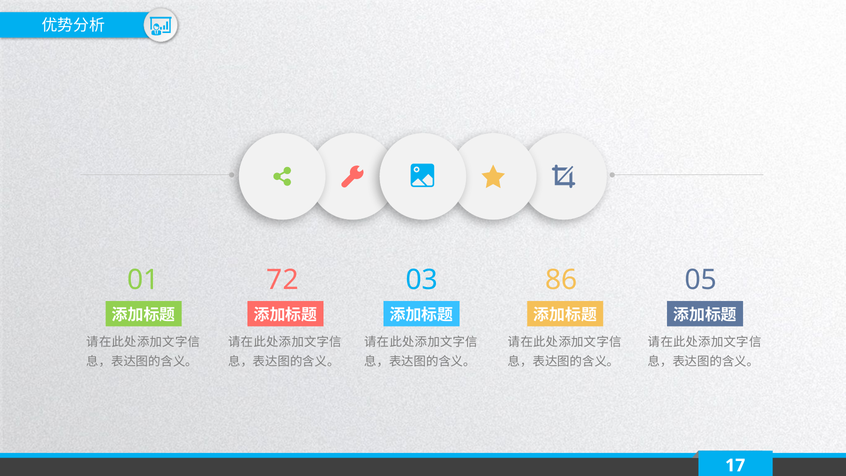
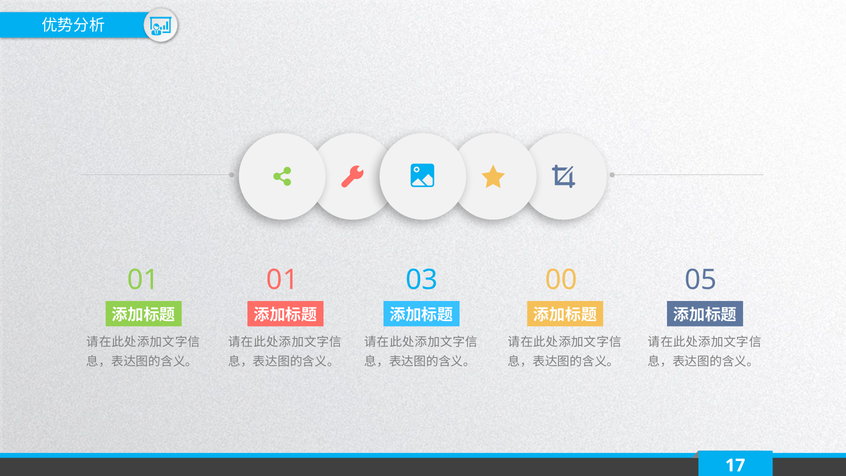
01 72: 72 -> 01
86: 86 -> 00
